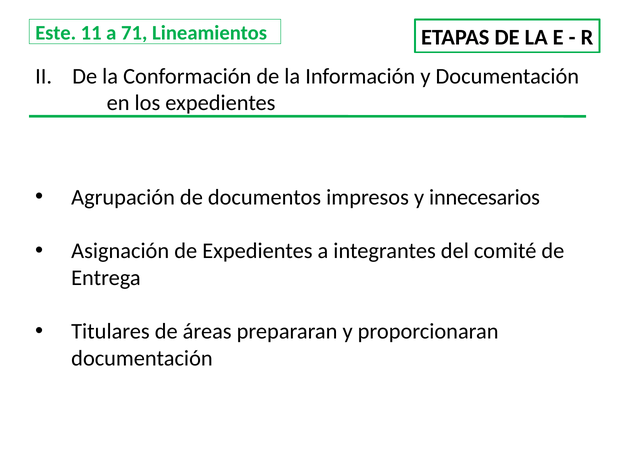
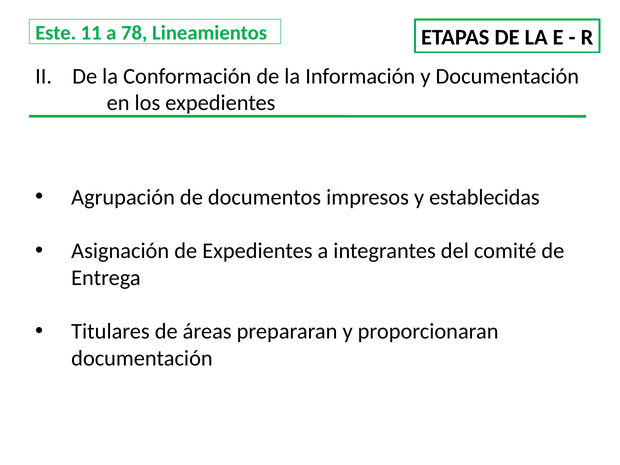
71: 71 -> 78
innecesarios: innecesarios -> establecidas
